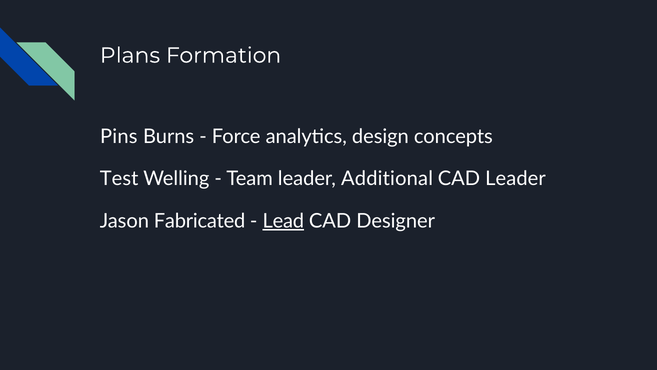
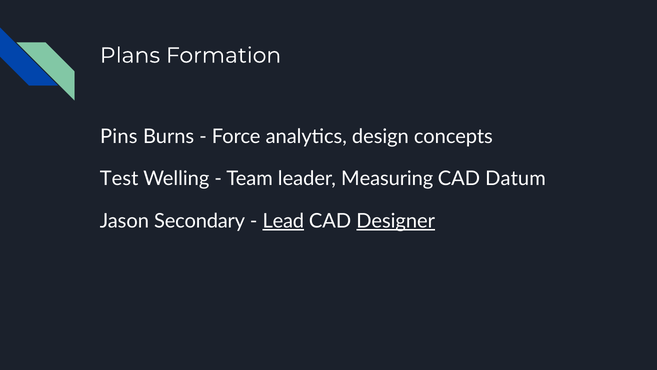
Additional: Additional -> Measuring
CAD Leader: Leader -> Datum
Fabricated: Fabricated -> Secondary
Designer underline: none -> present
